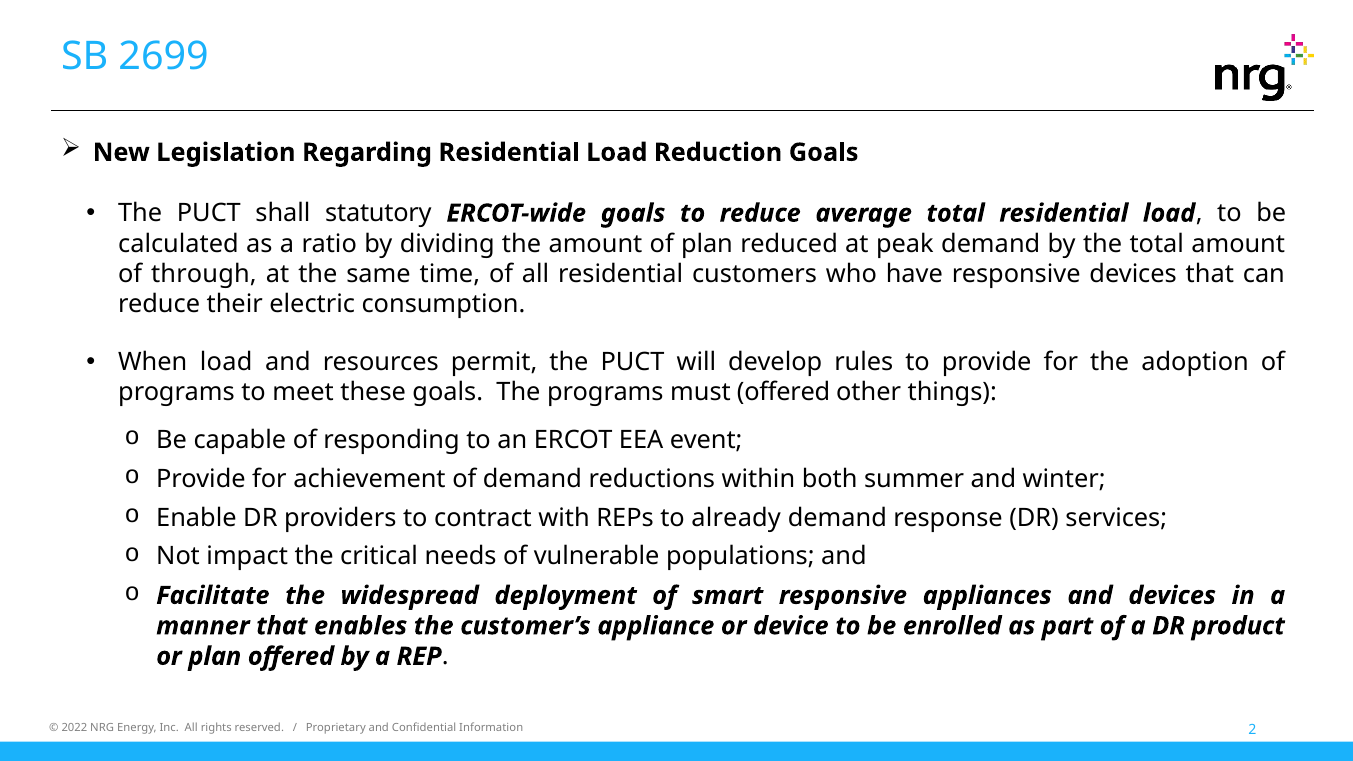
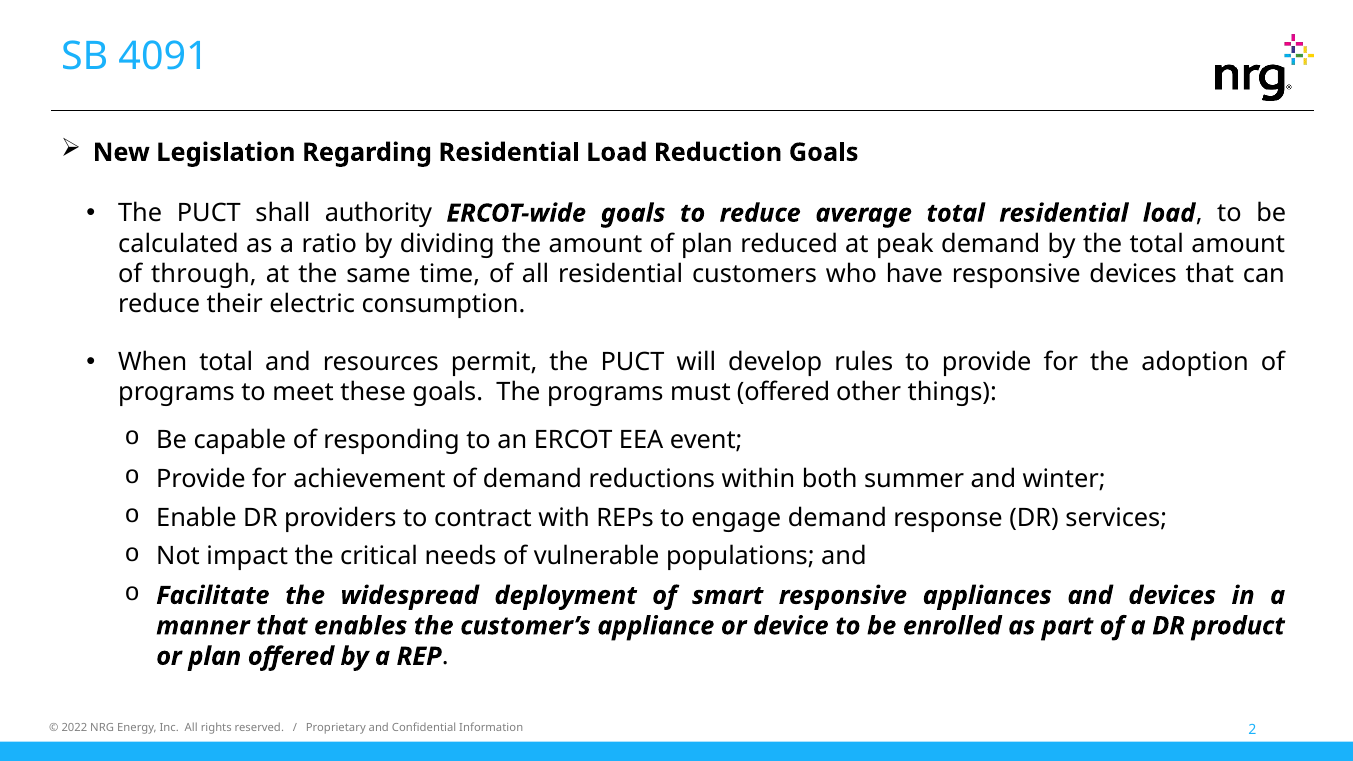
2699: 2699 -> 4091
statutory: statutory -> authority
When load: load -> total
already: already -> engage
